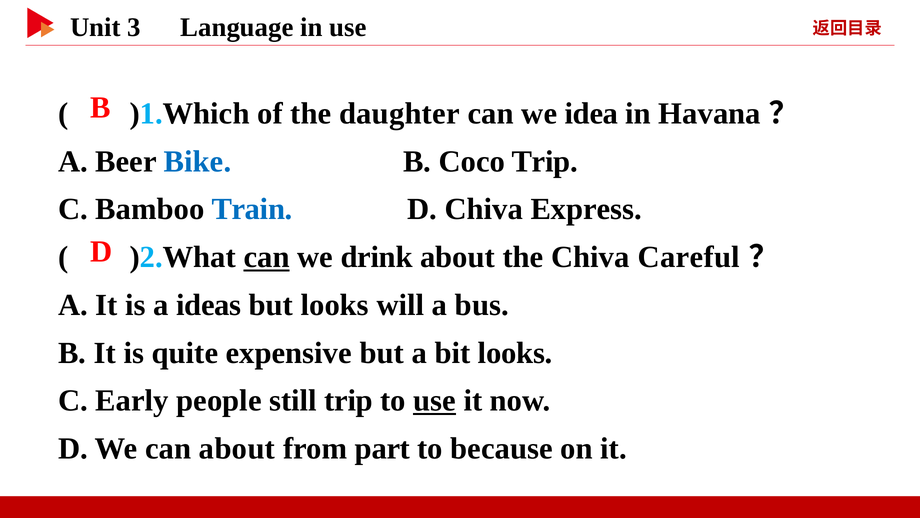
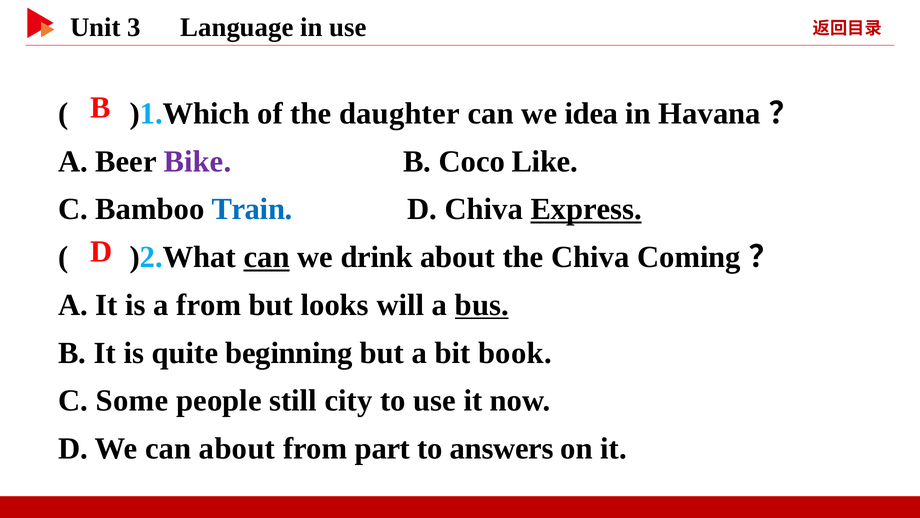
Bike colour: blue -> purple
Coco Trip: Trip -> Like
Express underline: none -> present
Careful: Careful -> Coming
a ideas: ideas -> from
bus underline: none -> present
expensive: expensive -> beginning
bit looks: looks -> book
Early: Early -> Some
still trip: trip -> city
use at (435, 400) underline: present -> none
because: because -> answers
